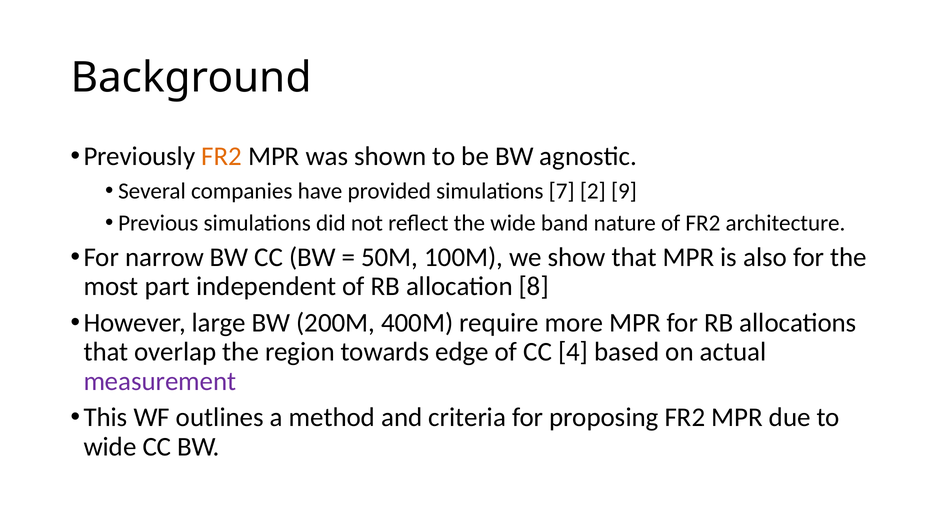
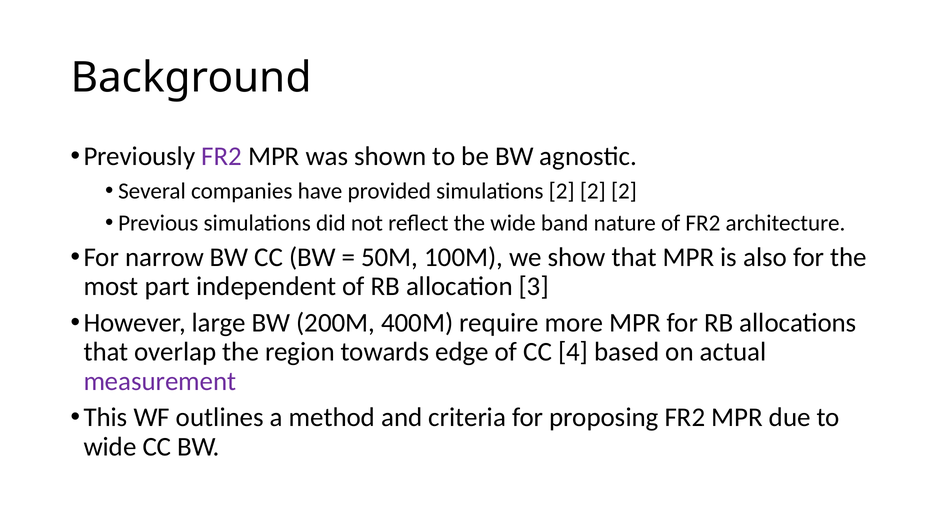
FR2 at (222, 156) colour: orange -> purple
simulations 7: 7 -> 2
9 at (624, 191): 9 -> 2
8: 8 -> 3
